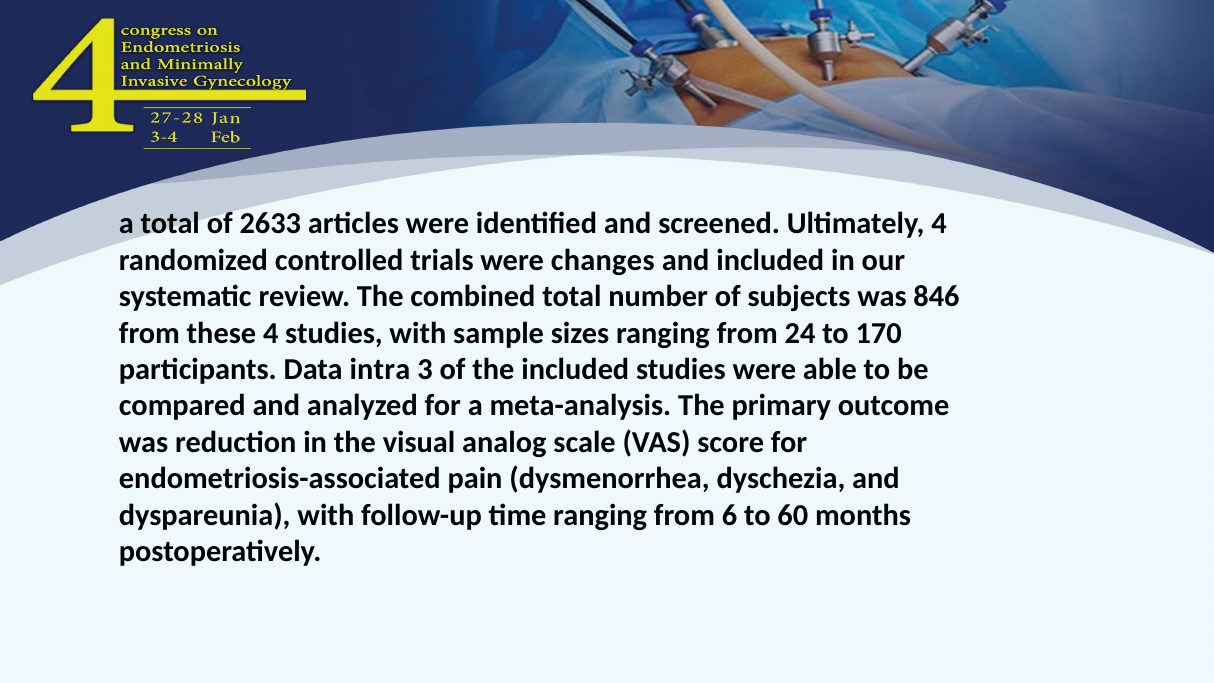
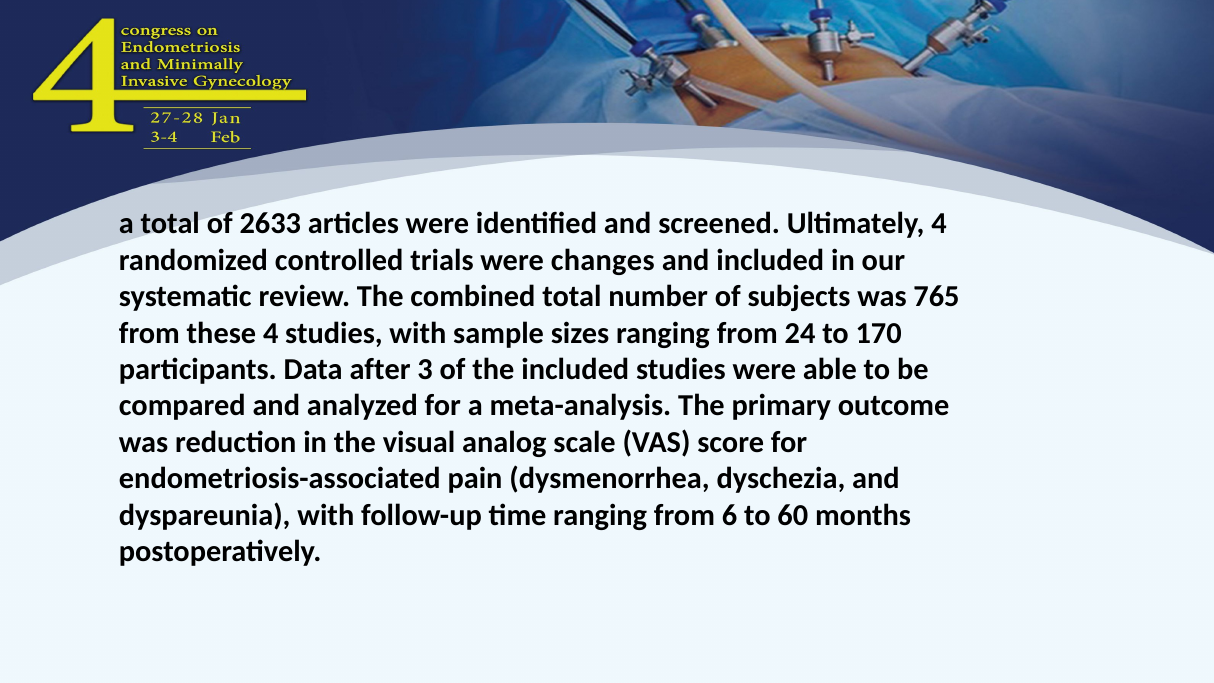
846: 846 -> 765
intra: intra -> after
